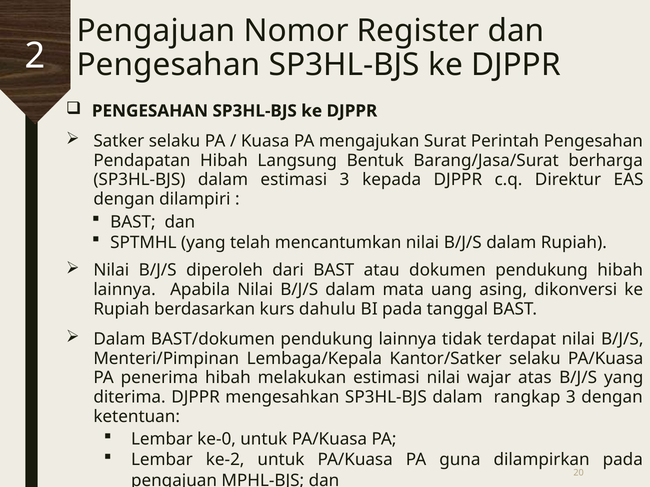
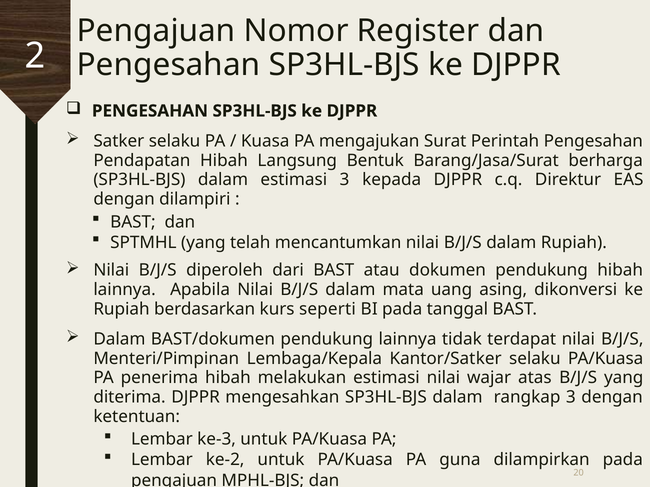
dahulu: dahulu -> seperti
ke-0 at (217, 440): ke-0 -> ke-3
